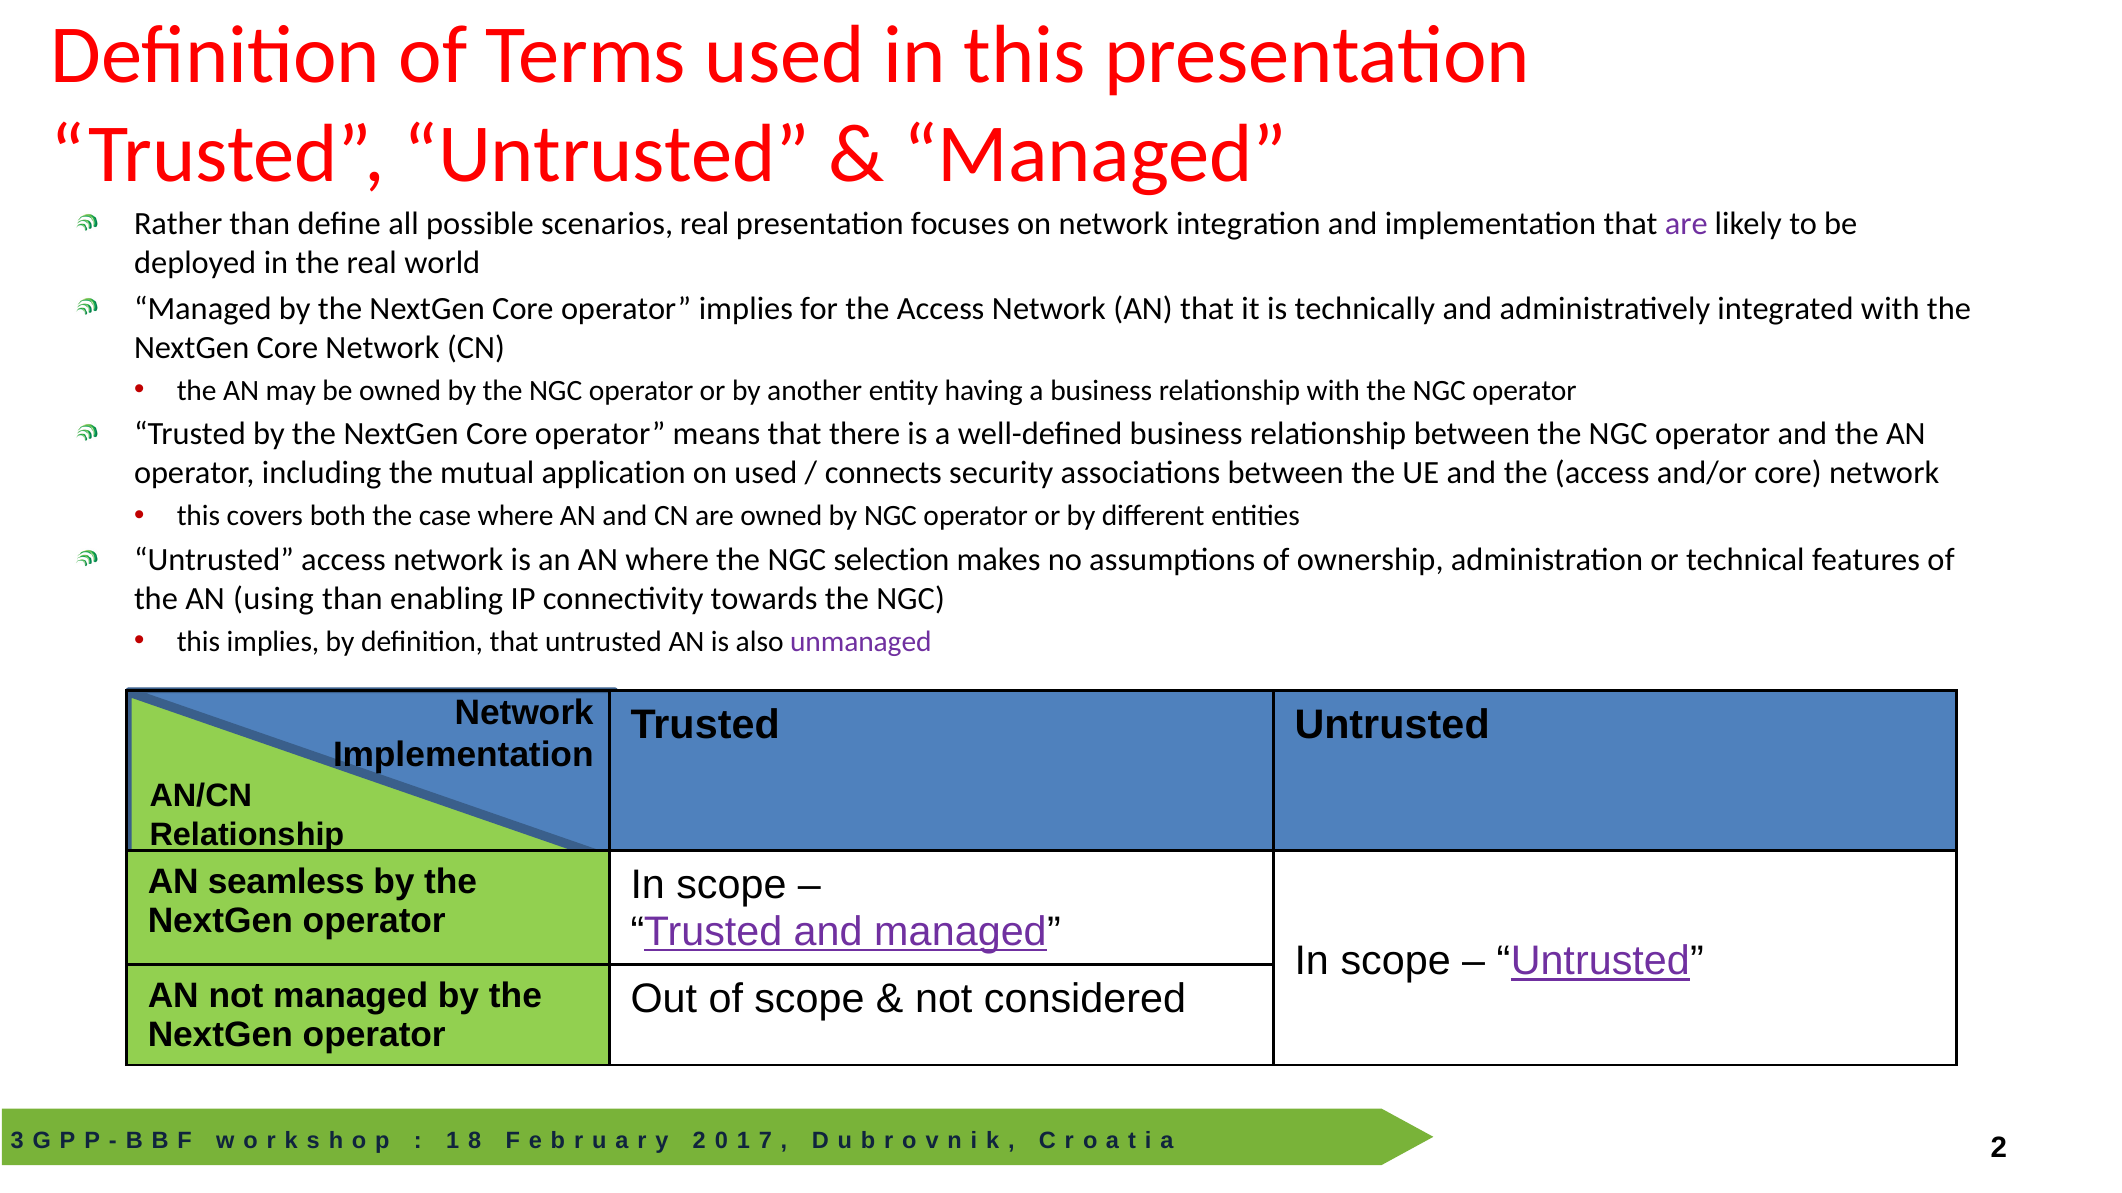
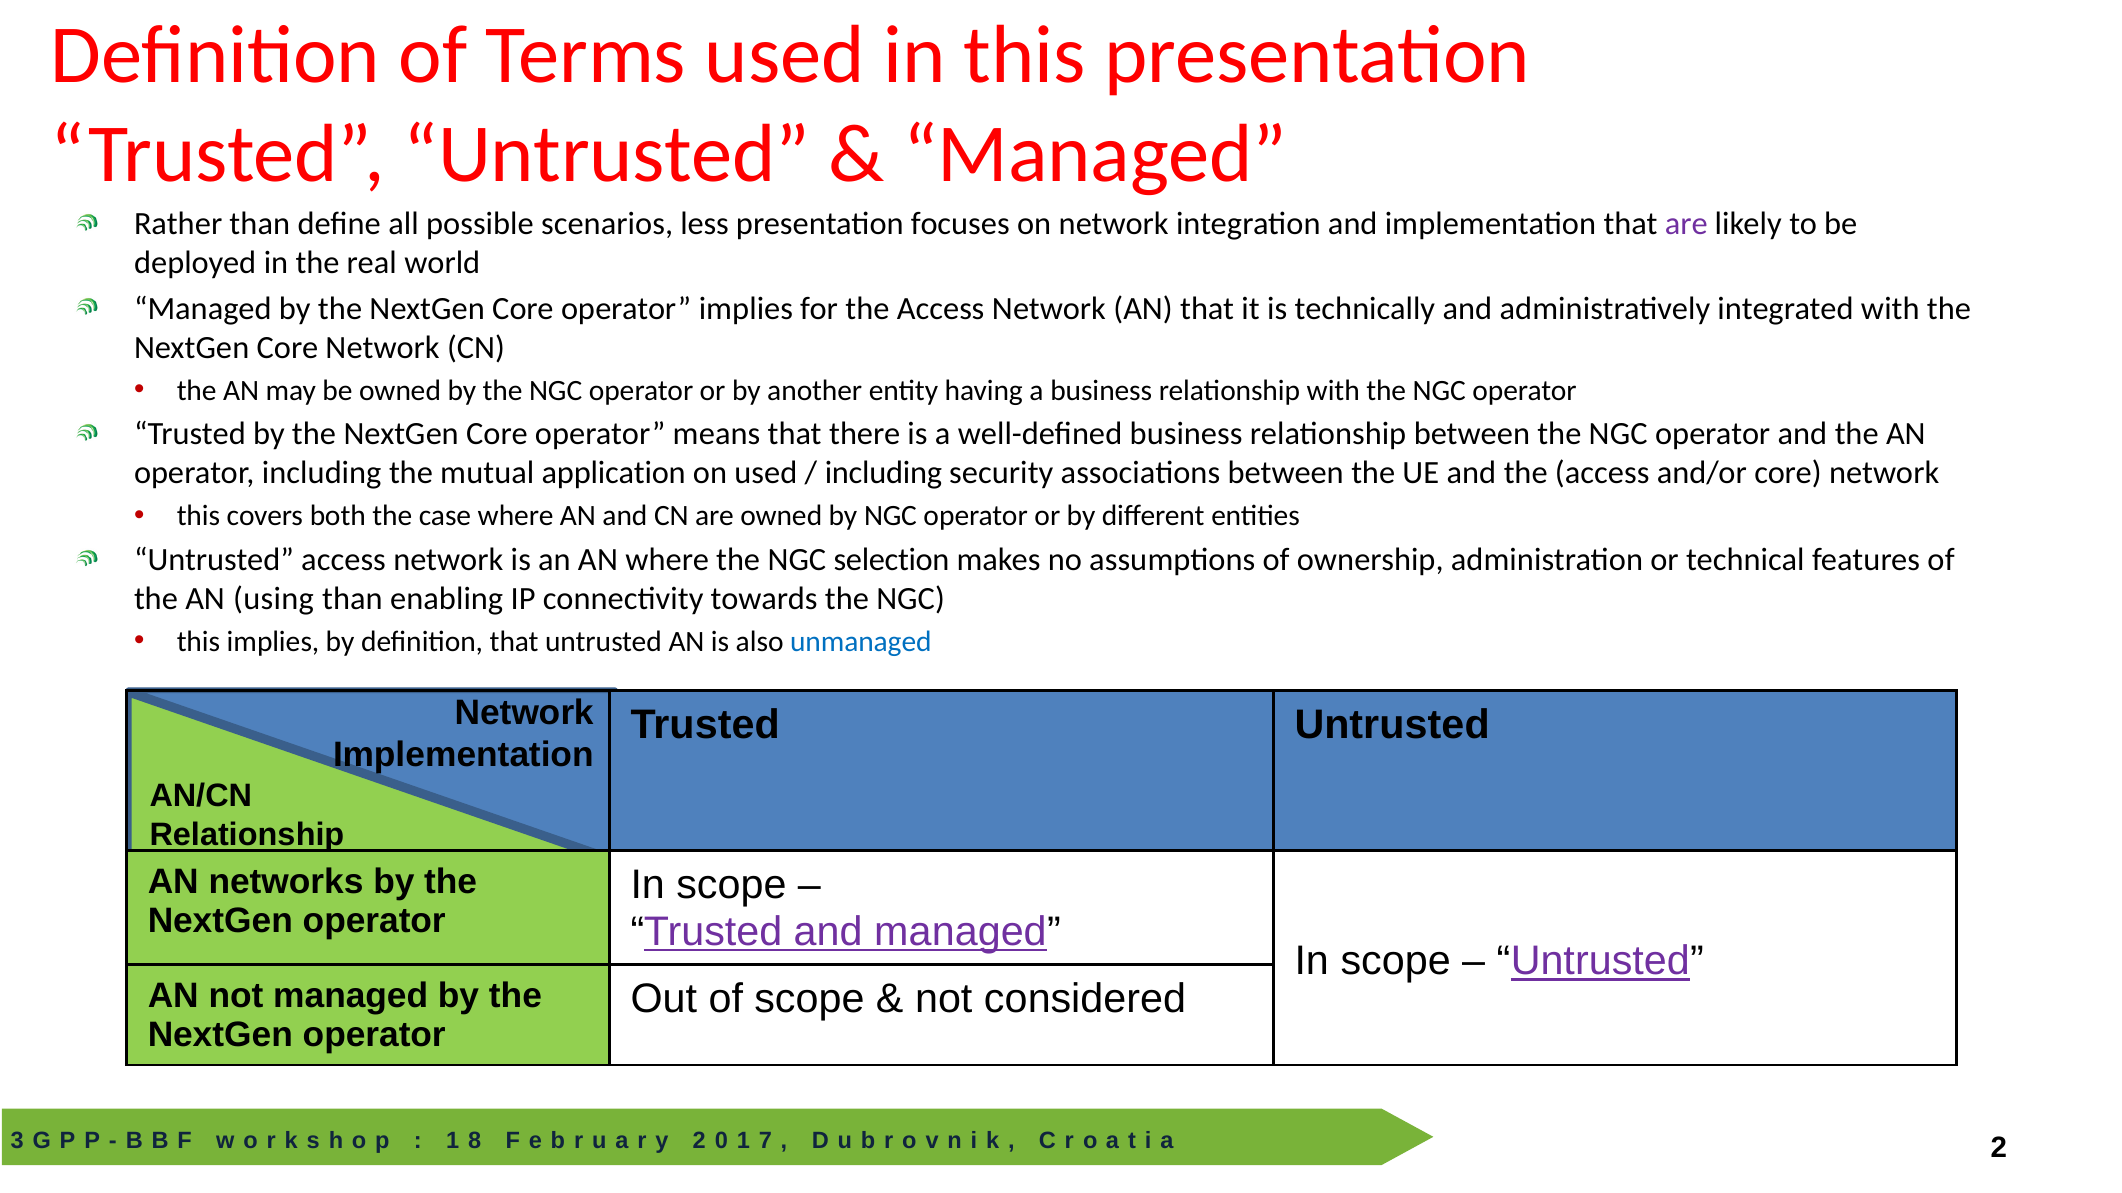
scenarios real: real -> less
connects at (883, 473): connects -> including
unmanaged colour: purple -> blue
seamless: seamless -> networks
